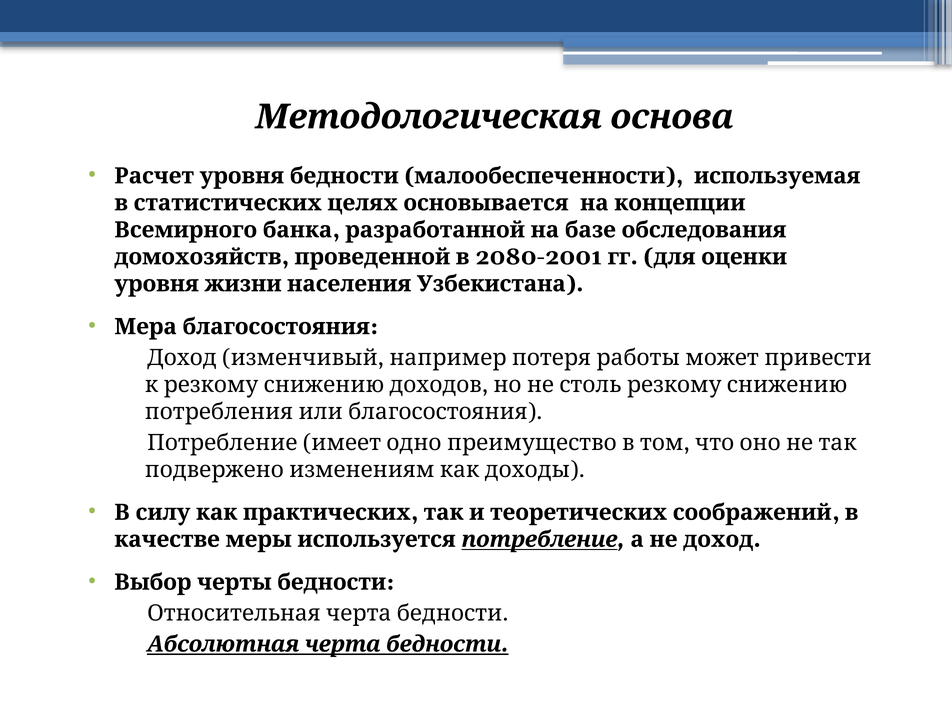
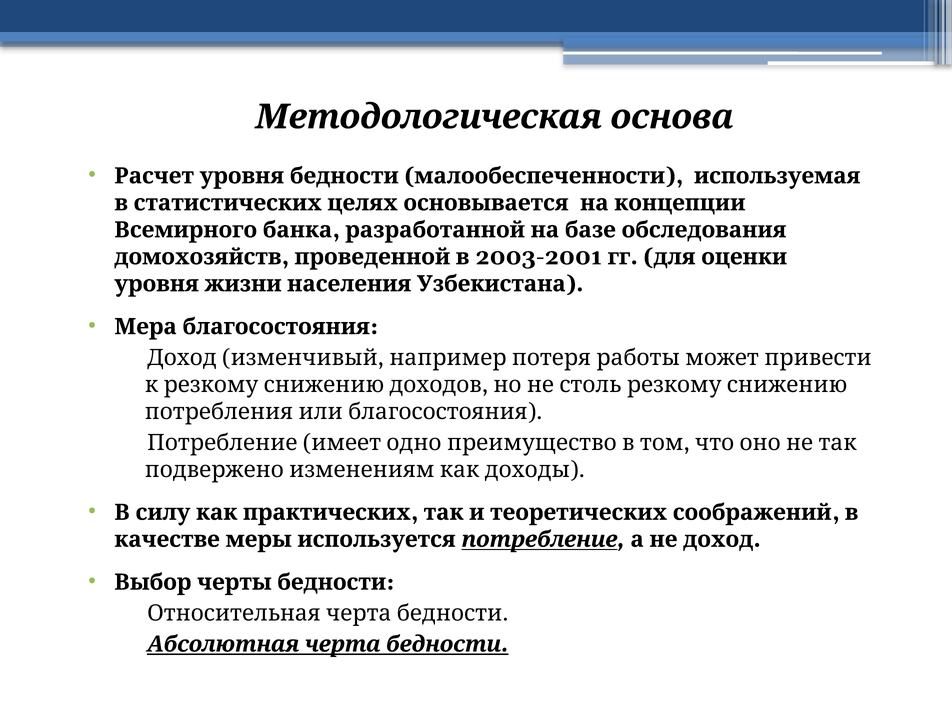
2080-2001: 2080-2001 -> 2003-2001
